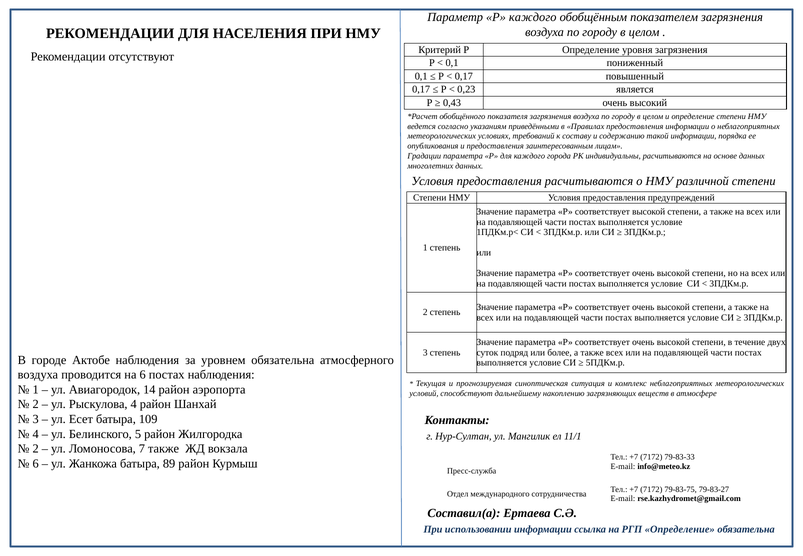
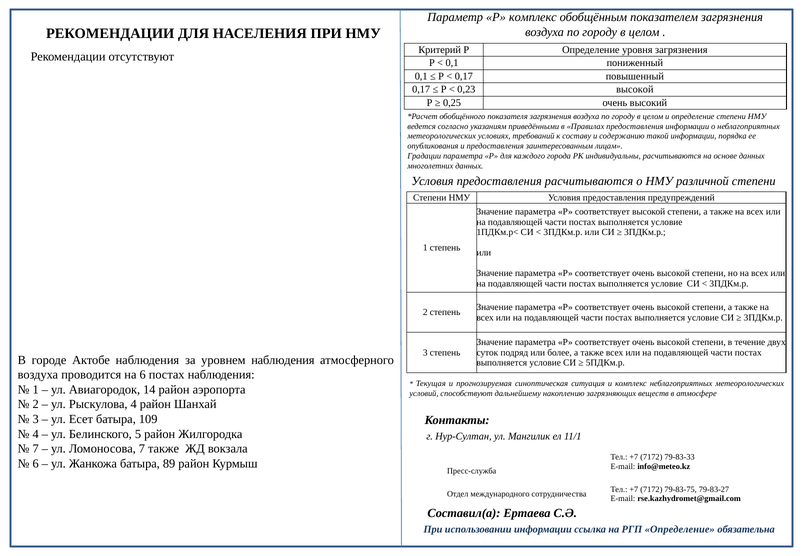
Р каждого: каждого -> комплекс
0,23 является: является -> высокой
0,43: 0,43 -> 0,25
уровнем обязательна: обязательна -> наблюдения
2 at (36, 449): 2 -> 7
